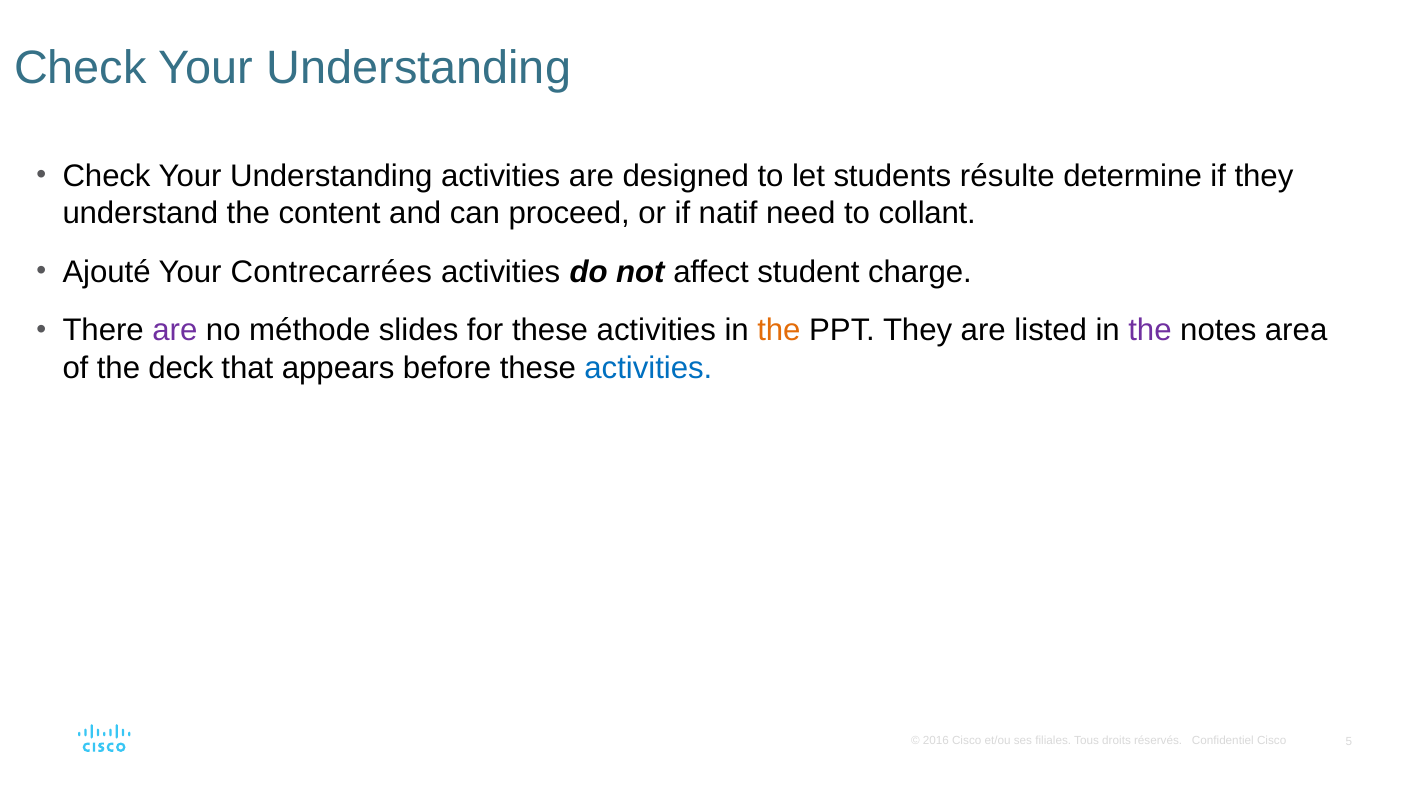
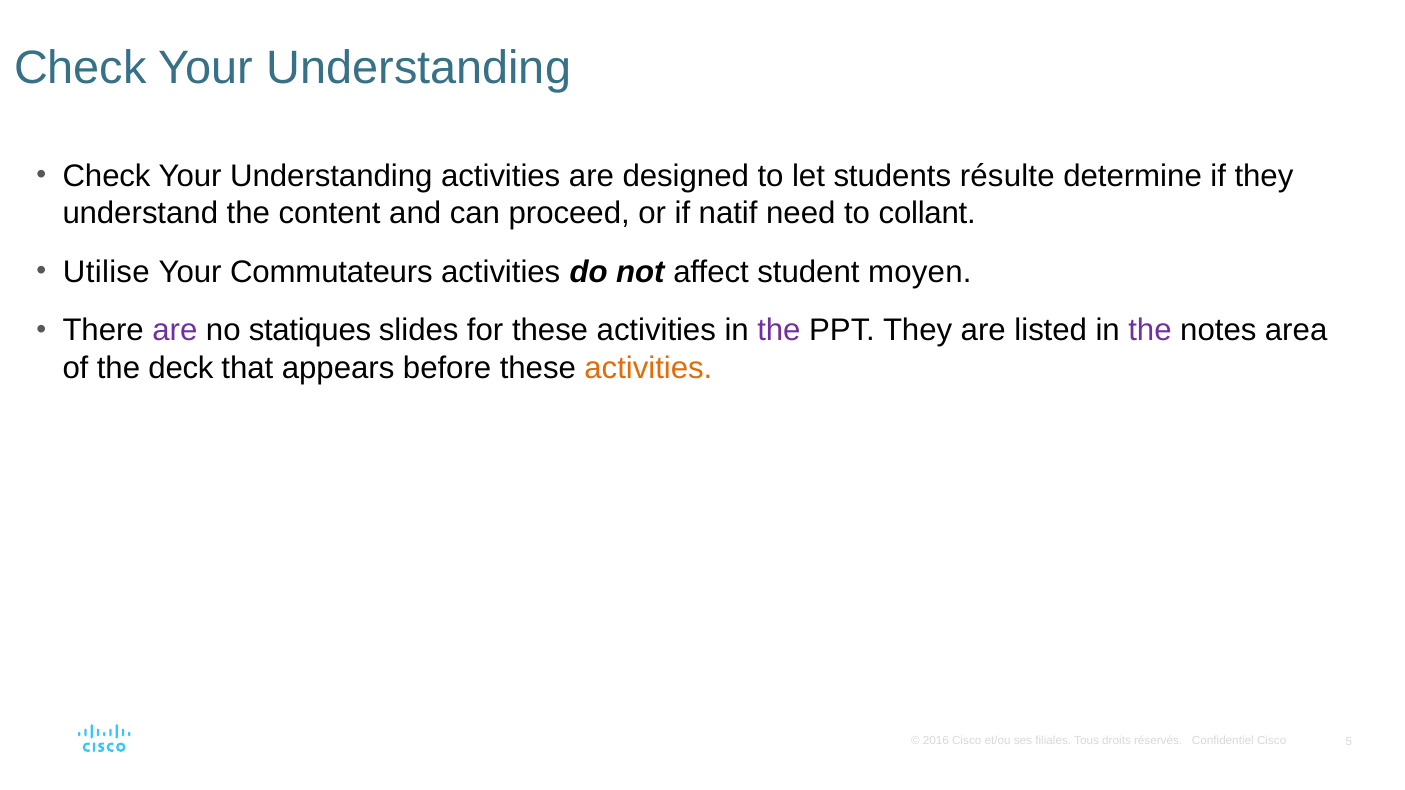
Ajouté: Ajouté -> Utilise
Contrecarrées: Contrecarrées -> Commutateurs
charge: charge -> moyen
méthode: méthode -> statiques
the at (779, 331) colour: orange -> purple
activities at (648, 368) colour: blue -> orange
